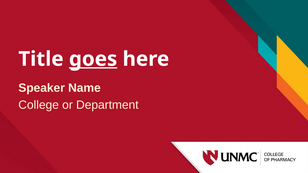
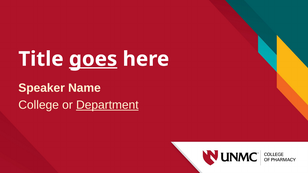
Department underline: none -> present
